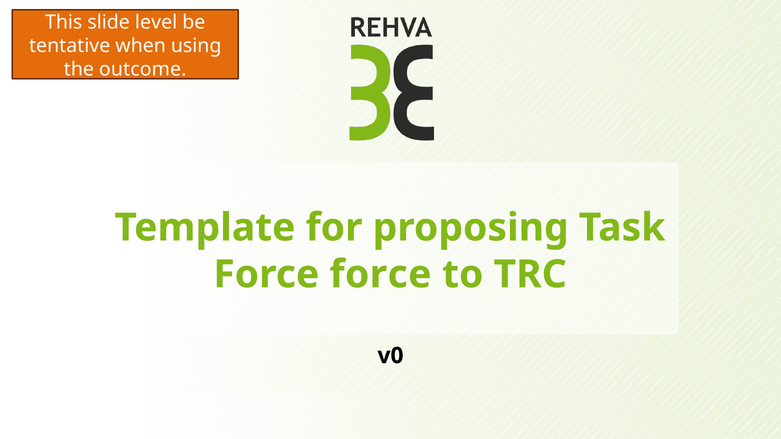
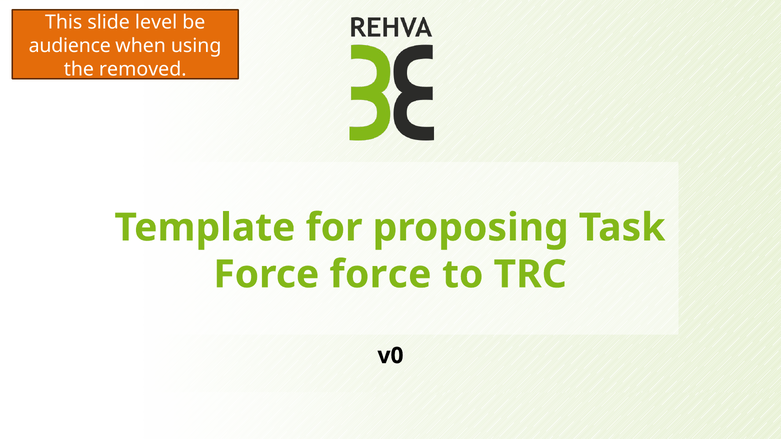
tentative: tentative -> audience
outcome: outcome -> removed
